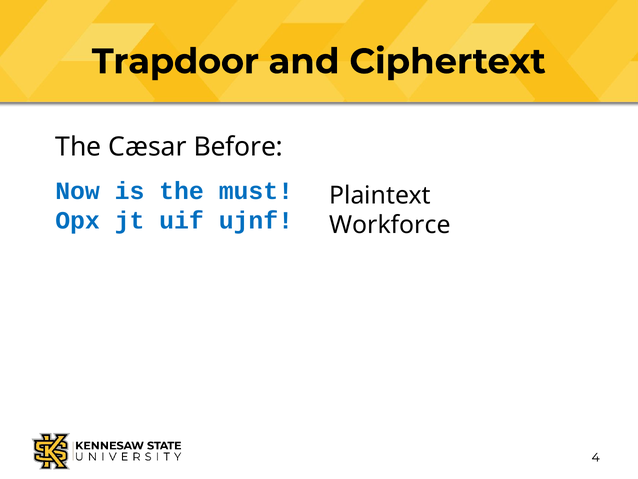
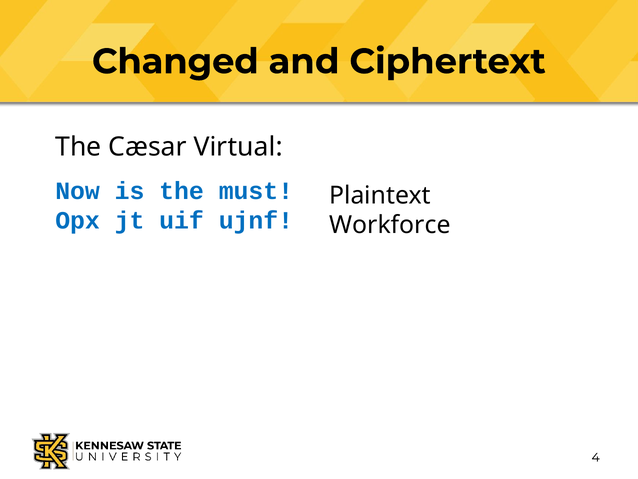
Trapdoor: Trapdoor -> Changed
Before: Before -> Virtual
